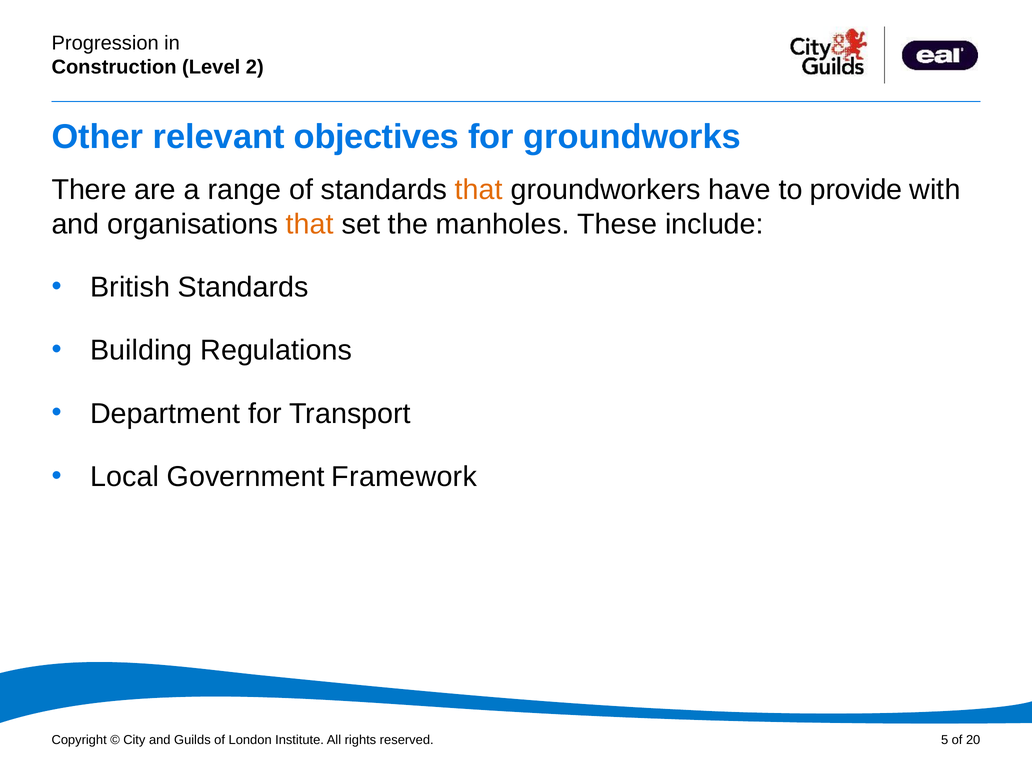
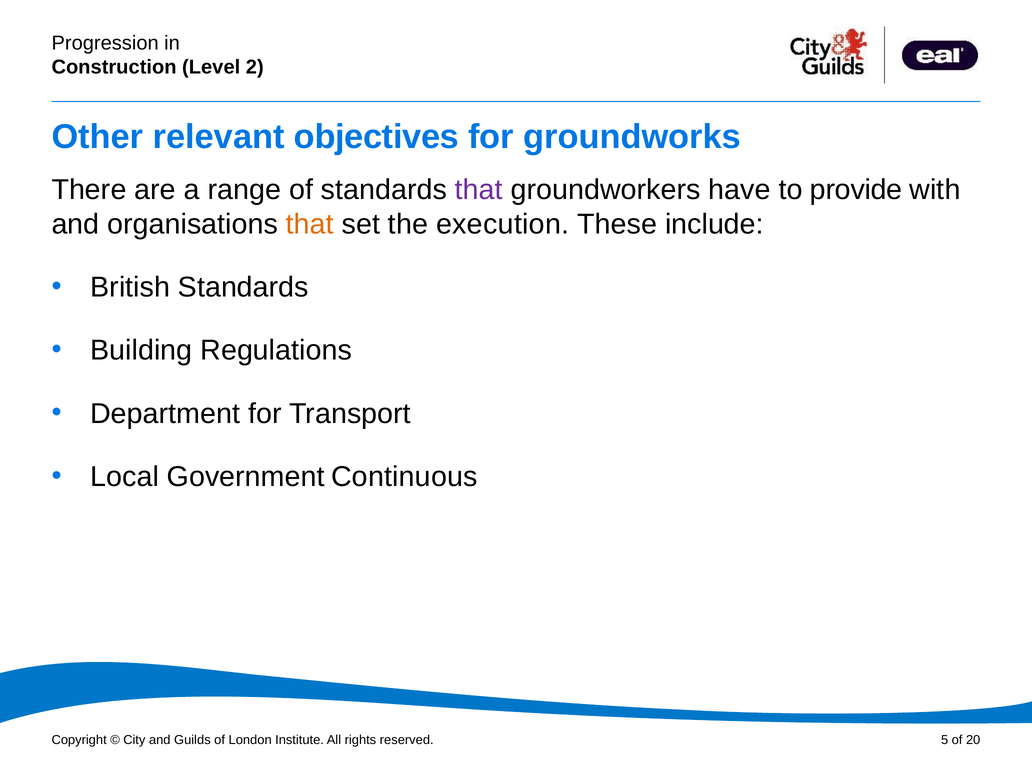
that at (479, 190) colour: orange -> purple
manholes: manholes -> execution
Framework: Framework -> Continuous
